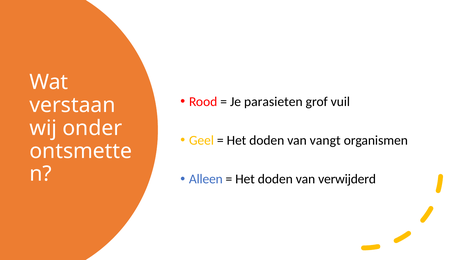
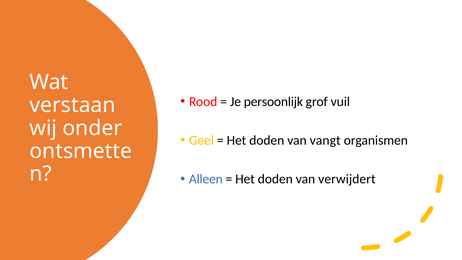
parasieten: parasieten -> persoonlijk
verwijderd: verwijderd -> verwijdert
